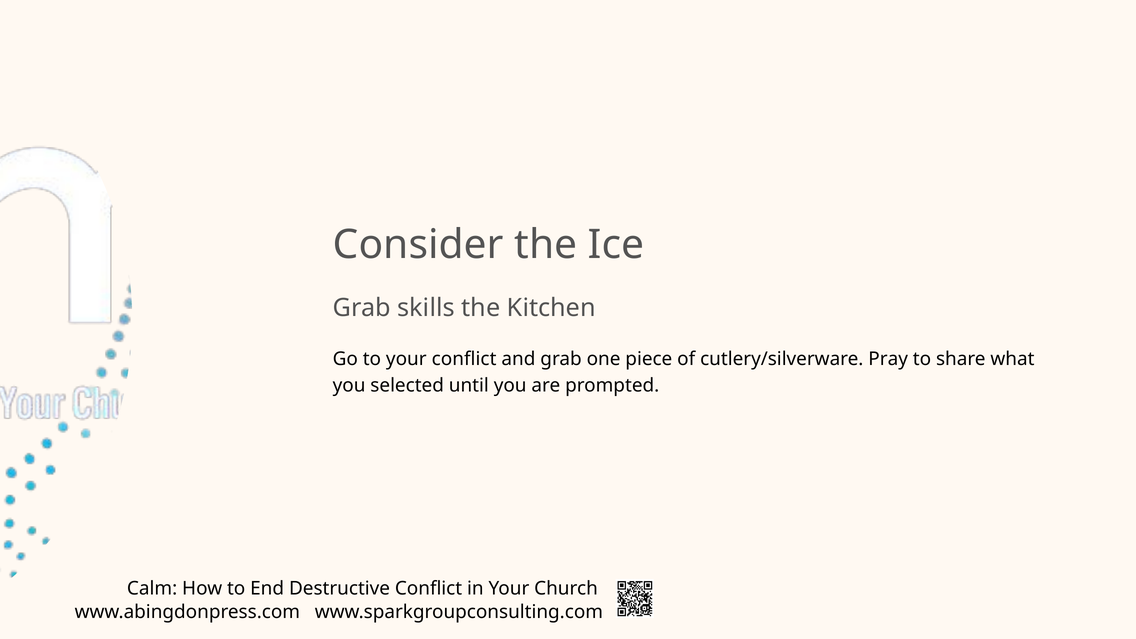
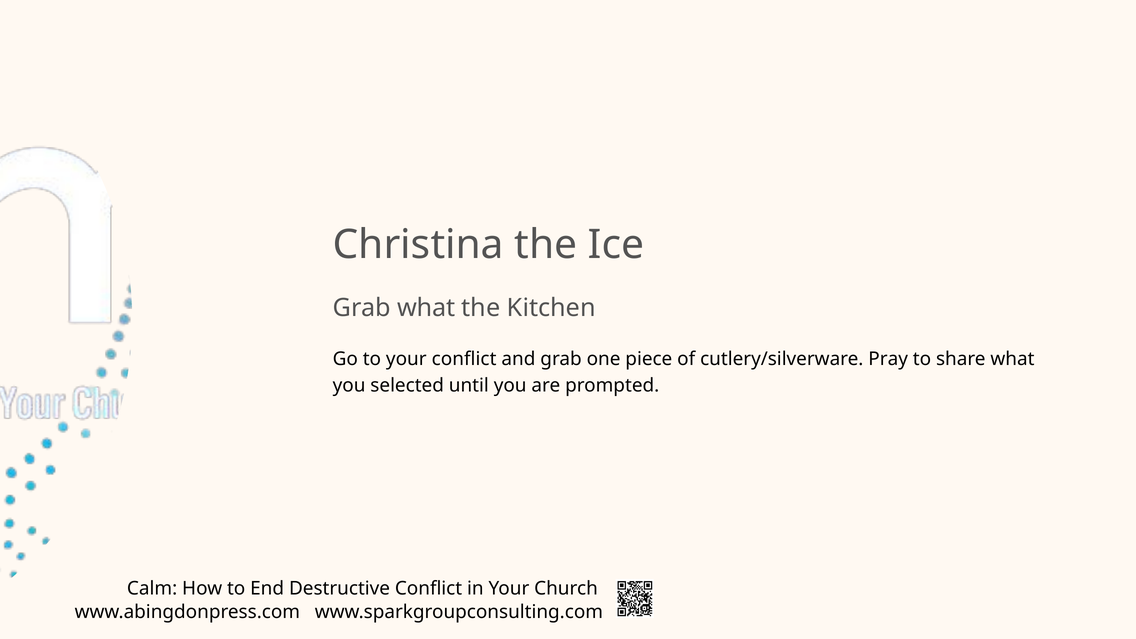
Consider: Consider -> Christina
Grab skills: skills -> what
